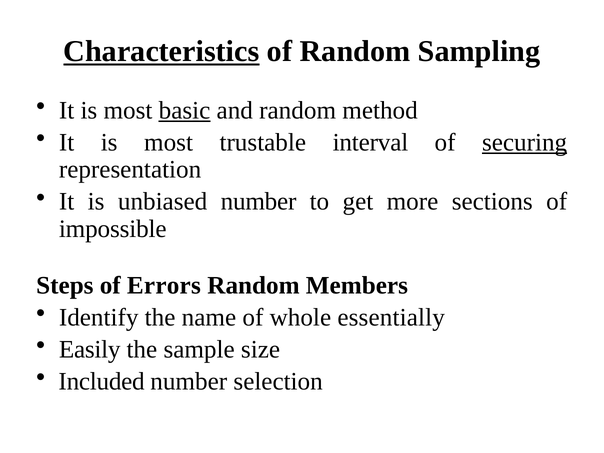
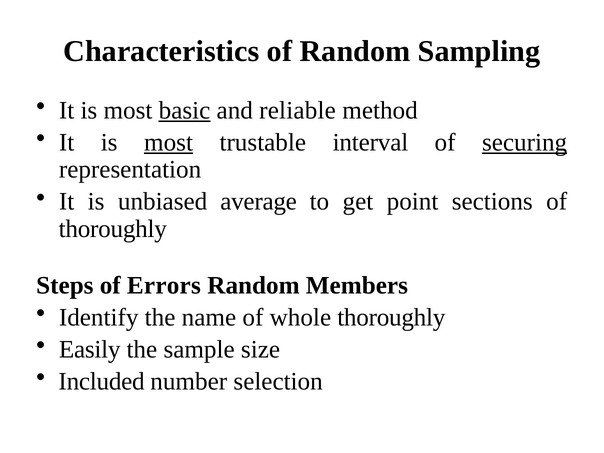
Characteristics underline: present -> none
and random: random -> reliable
most at (169, 142) underline: none -> present
unbiased number: number -> average
more: more -> point
impossible at (113, 229): impossible -> thoroughly
whole essentially: essentially -> thoroughly
